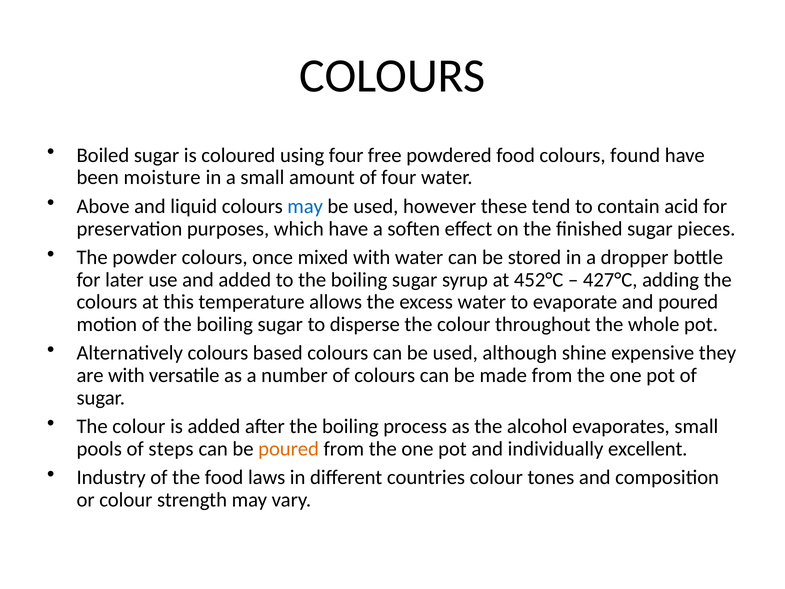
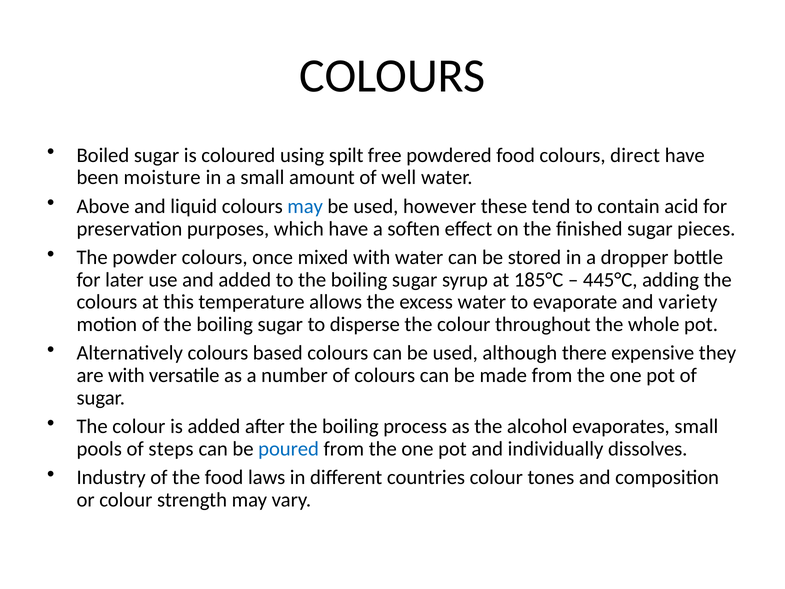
using four: four -> spilt
found: found -> direct
of four: four -> well
452°C: 452°C -> 185°C
427°C: 427°C -> 445°C
and poured: poured -> variety
shine: shine -> there
poured at (289, 449) colour: orange -> blue
excellent: excellent -> dissolves
